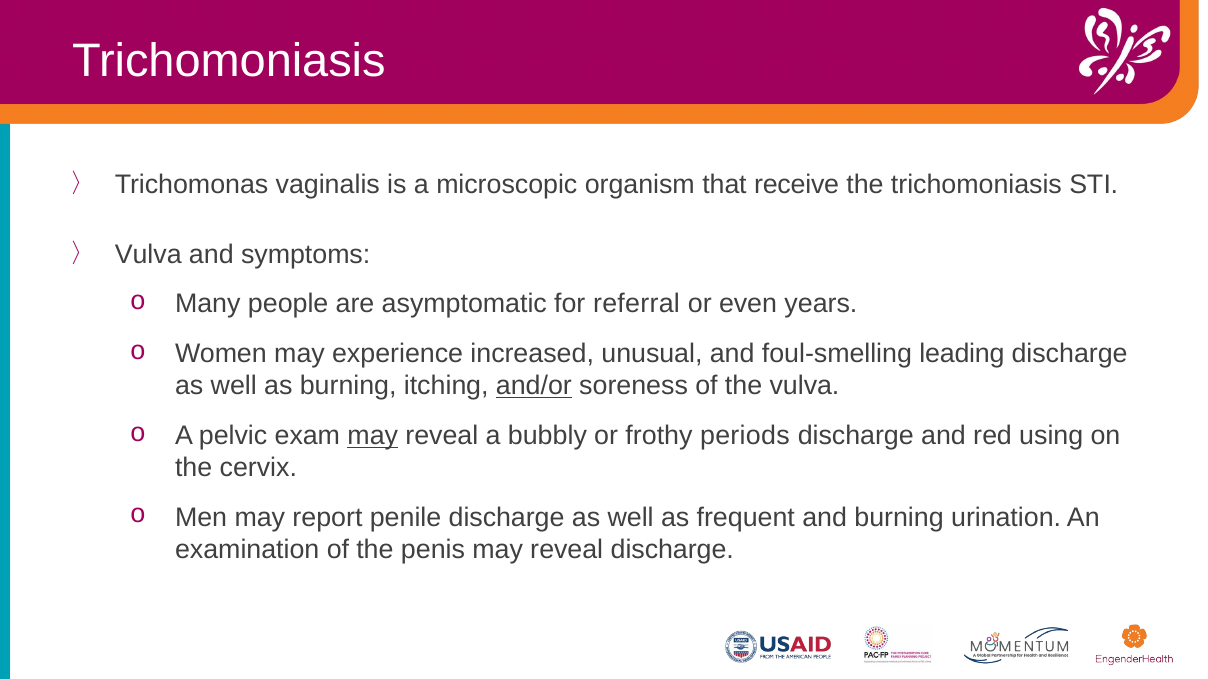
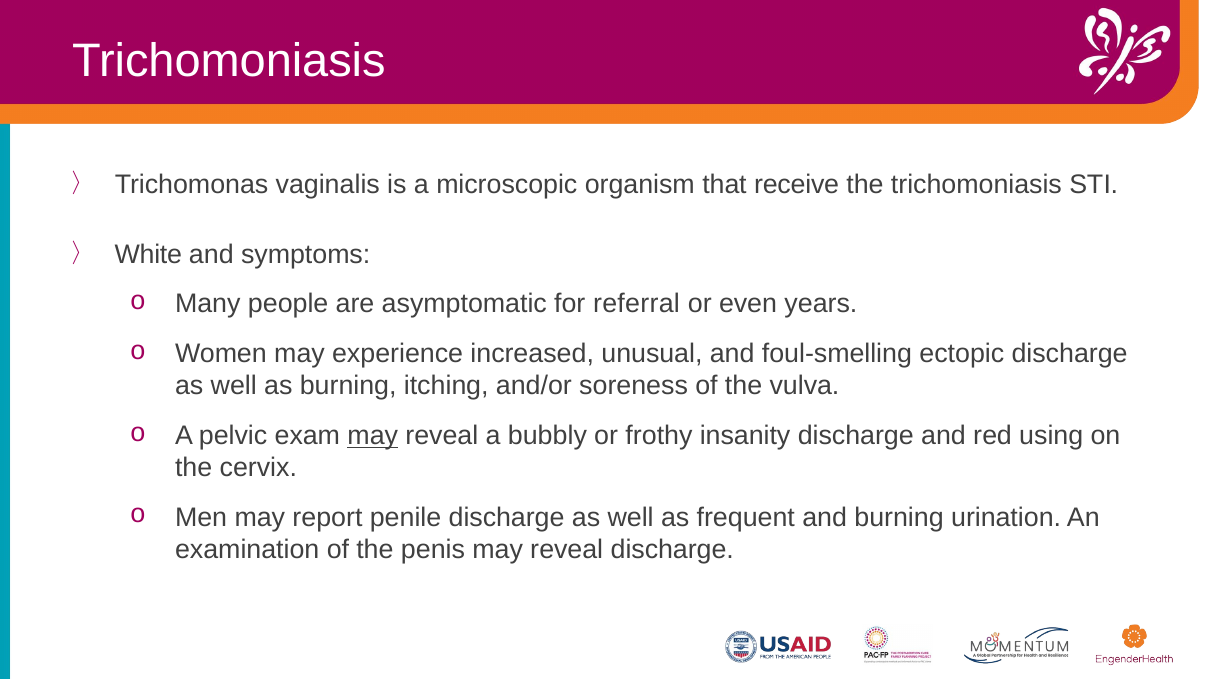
Vulva at (148, 255): Vulva -> White
leading: leading -> ectopic
and/or underline: present -> none
periods: periods -> insanity
